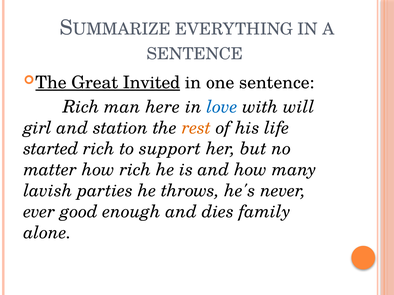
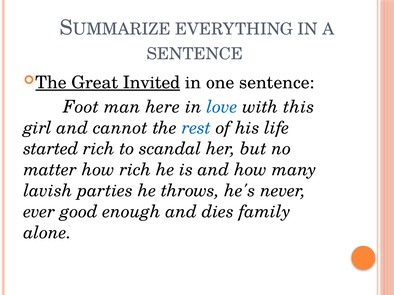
Rich at (81, 107): Rich -> Foot
will: will -> this
station: station -> cannot
rest colour: orange -> blue
support: support -> scandal
